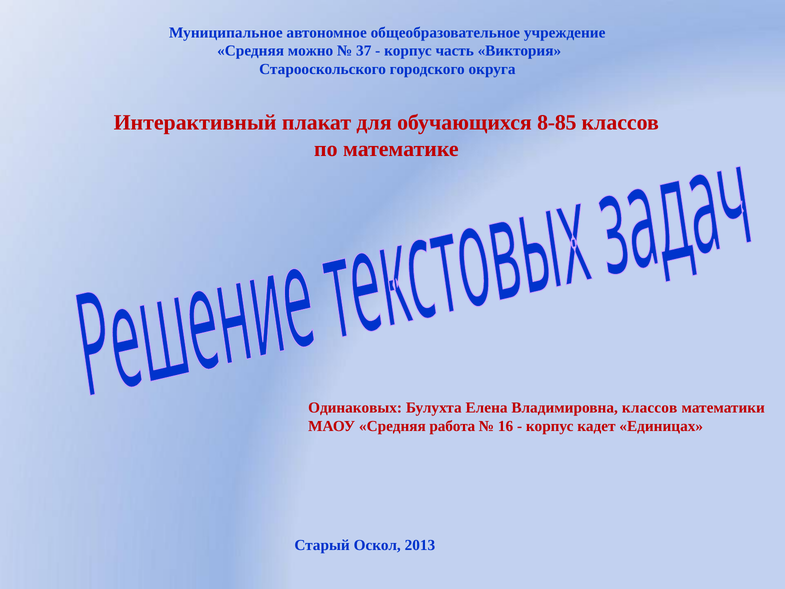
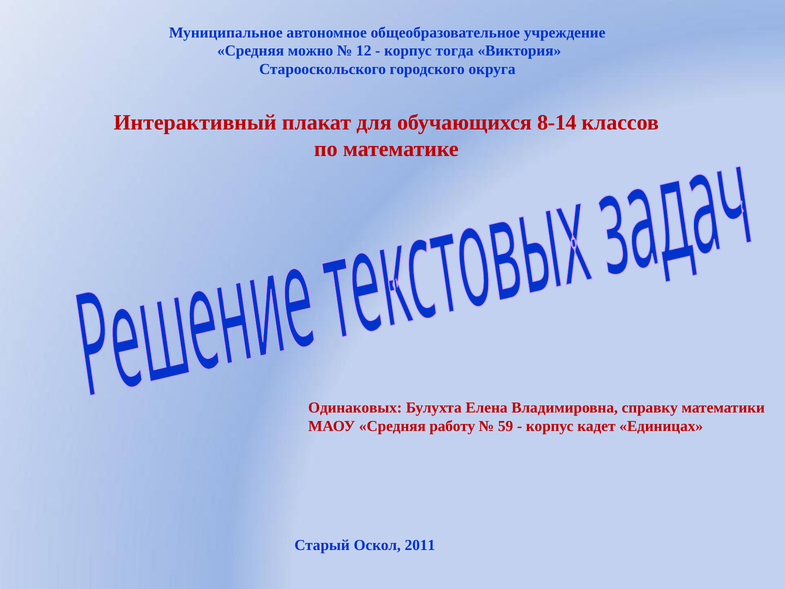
37: 37 -> 12
часть: часть -> тогда
8-85: 8-85 -> 8-14
Владимировна классов: классов -> справку
работа: работа -> работу
16: 16 -> 59
2013: 2013 -> 2011
